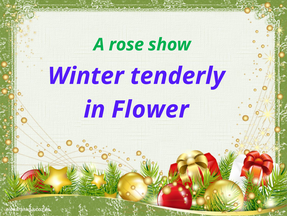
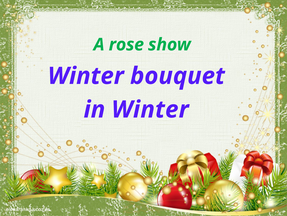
tenderly: tenderly -> bouquet
in Flower: Flower -> Winter
